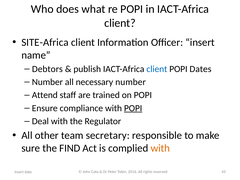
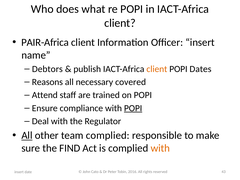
SITE-Africa: SITE-Africa -> PAIR-Africa
client at (157, 69) colour: blue -> orange
Number at (47, 82): Number -> Reasons
necessary number: number -> covered
All at (27, 135) underline: none -> present
team secretary: secretary -> complied
